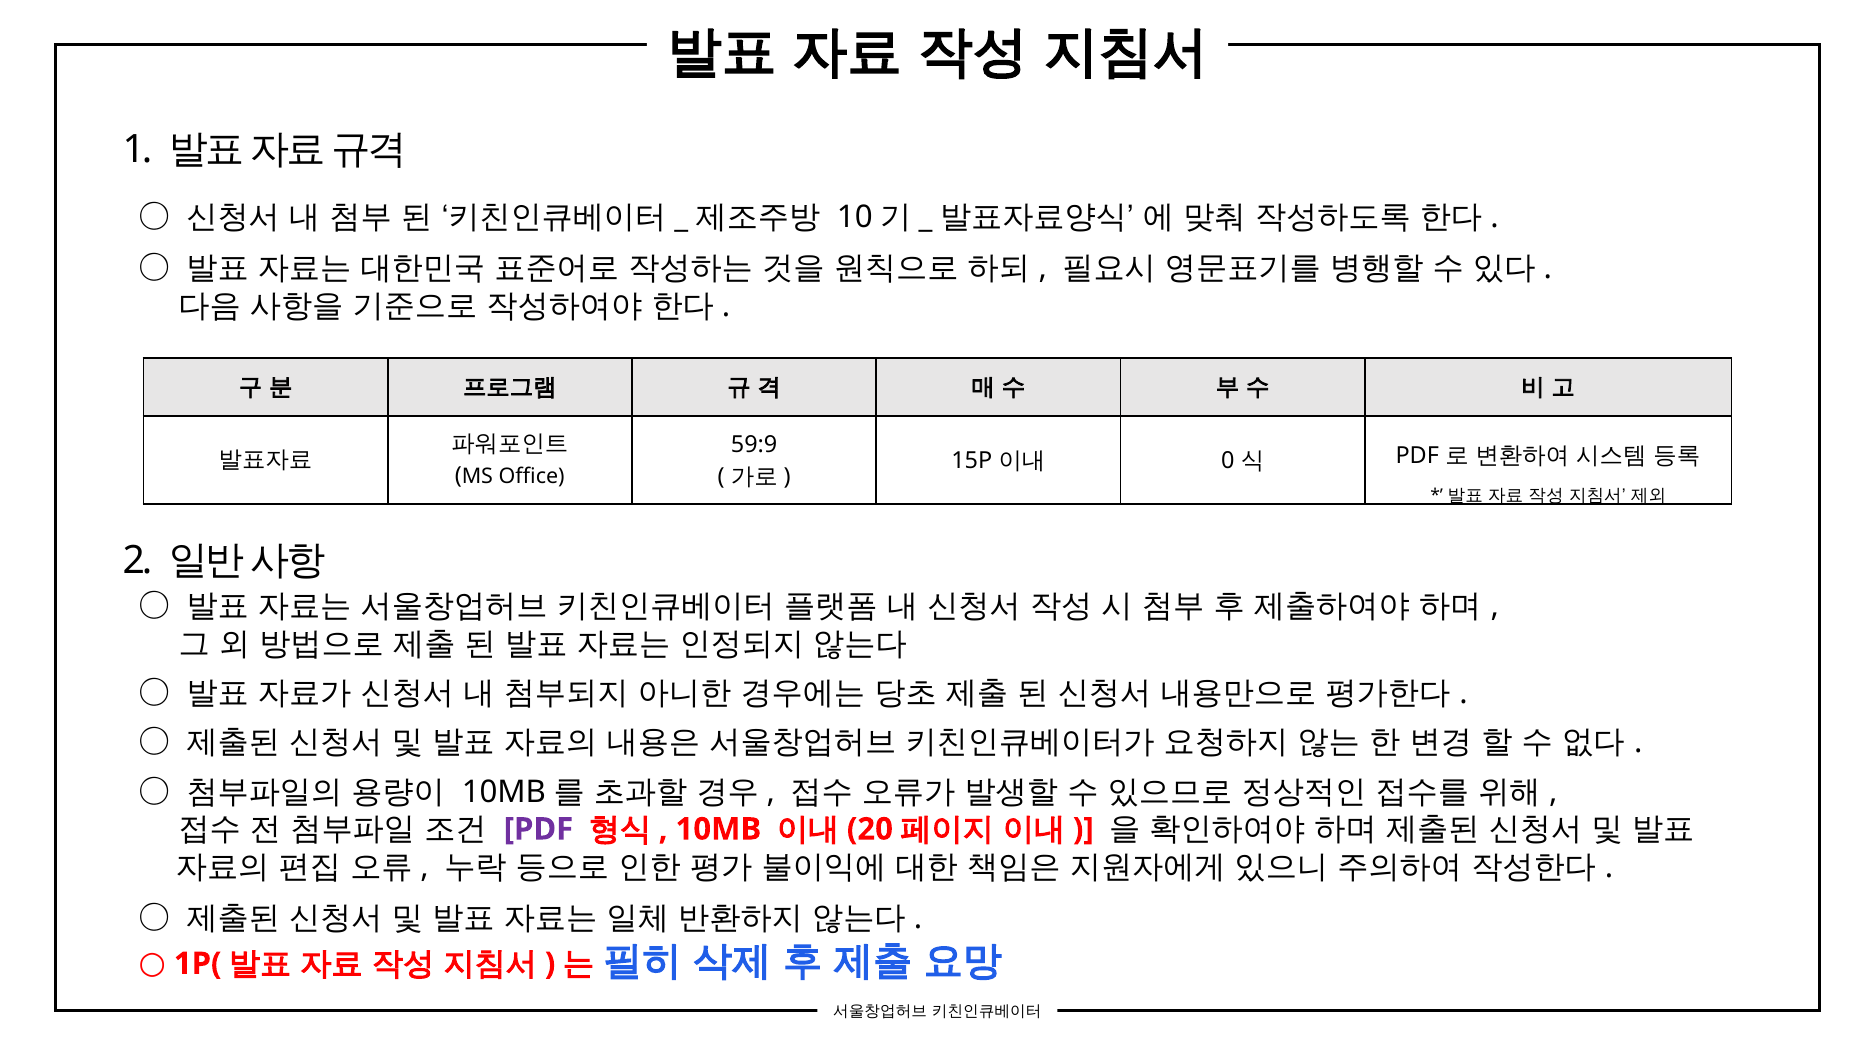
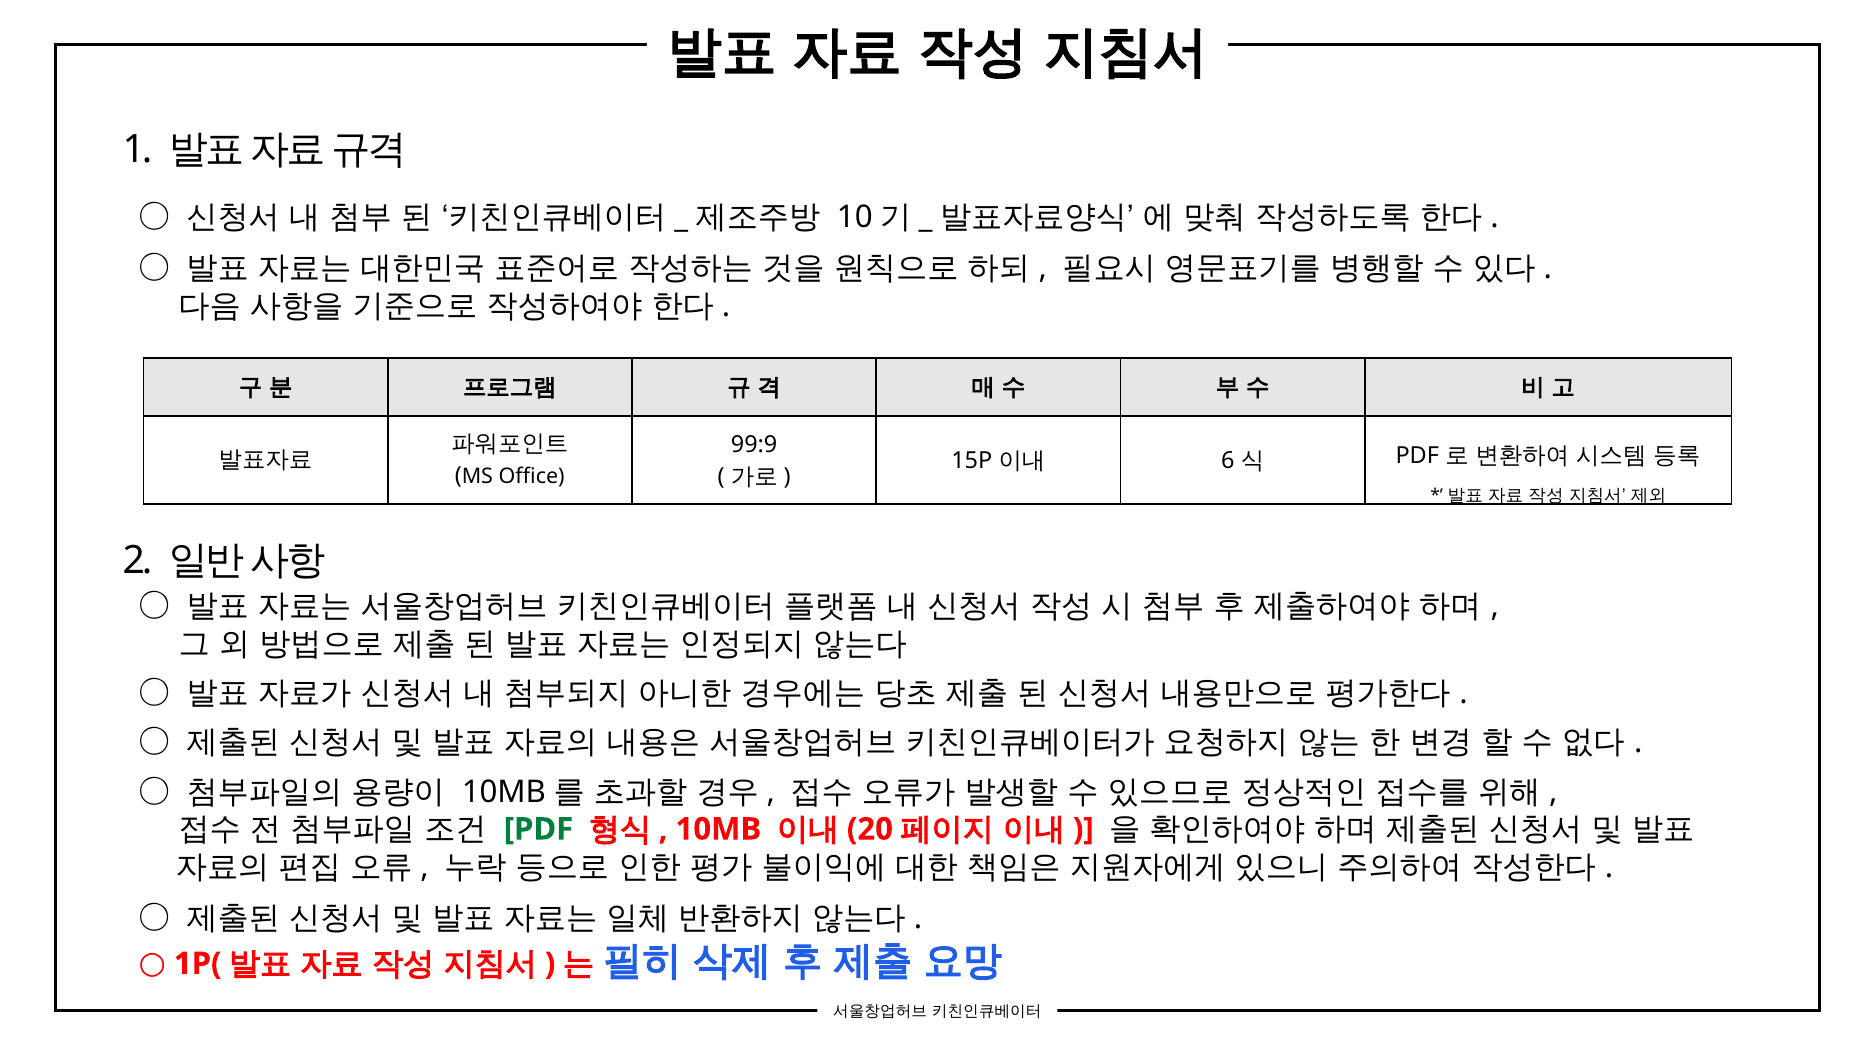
59:9: 59:9 -> 99:9
0: 0 -> 6
PDF at (539, 829) colour: purple -> green
